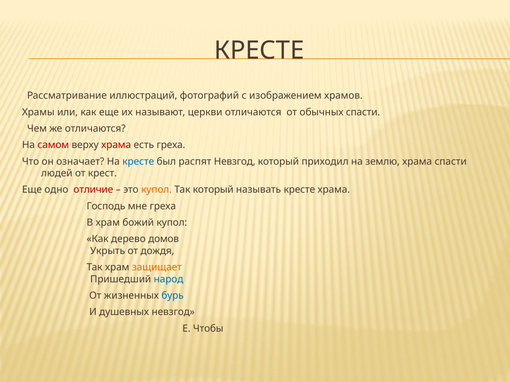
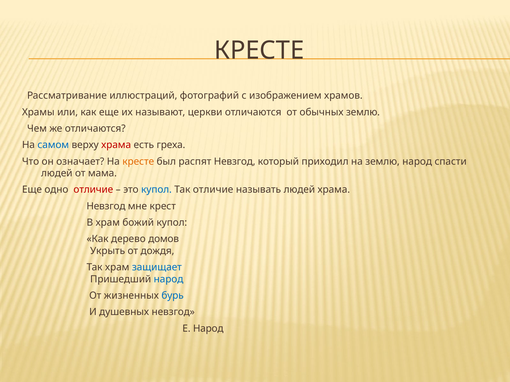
обычных спасти: спасти -> землю
самом colour: red -> blue
кресте at (138, 162) colour: blue -> orange
землю храма: храма -> народ
крест: крест -> мама
купол at (156, 190) colour: orange -> blue
Так который: который -> отличие
называть кресте: кресте -> людей
Господь at (106, 206): Господь -> Невзгод
мне греха: греха -> крест
защищает colour: orange -> blue
Е Чтобы: Чтобы -> Народ
